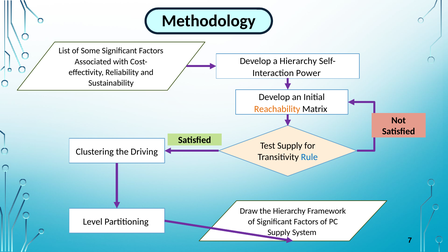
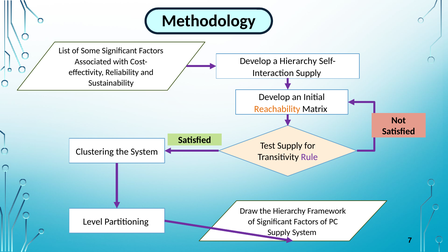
Power at (308, 73): Power -> Supply
the Driving: Driving -> System
Rule colour: blue -> purple
